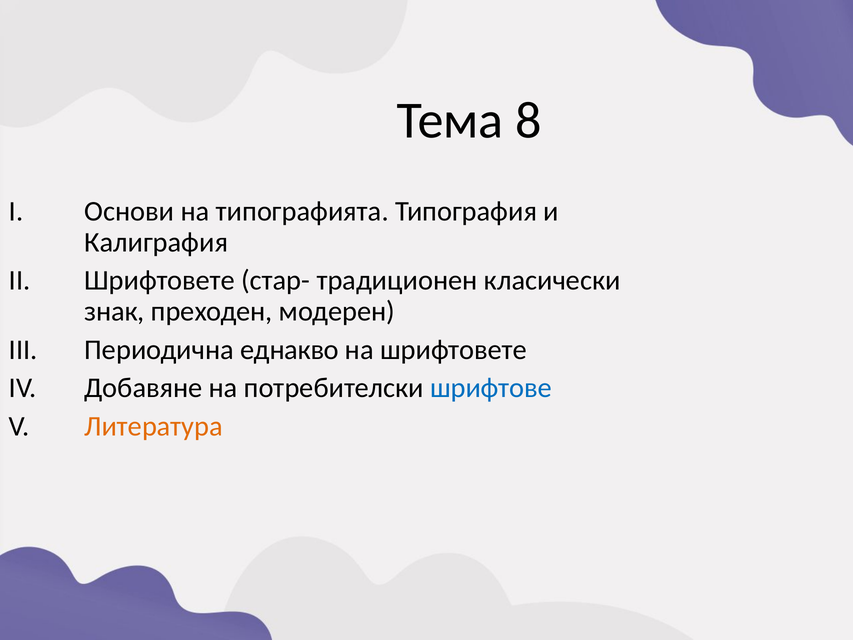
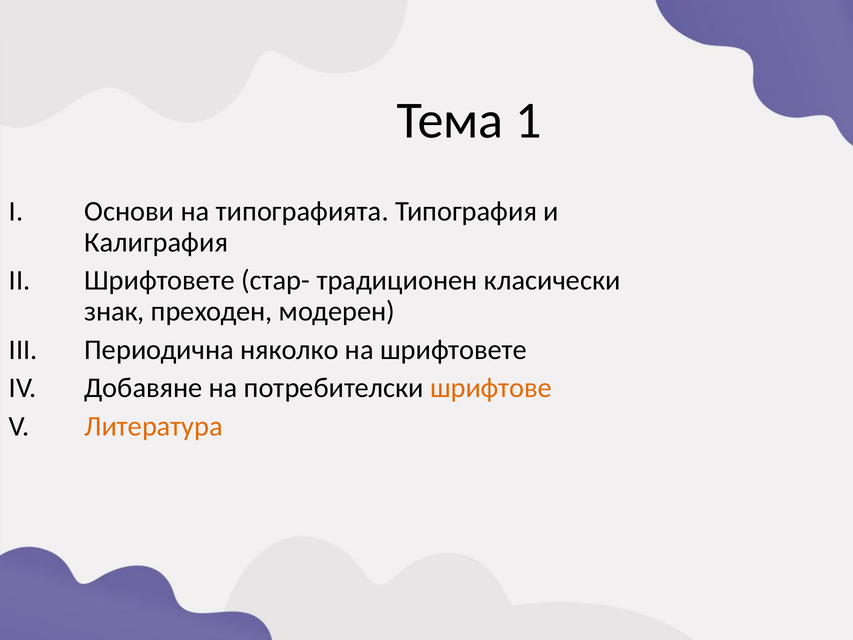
8: 8 -> 1
еднакво: еднакво -> няколко
шрифтове colour: blue -> orange
